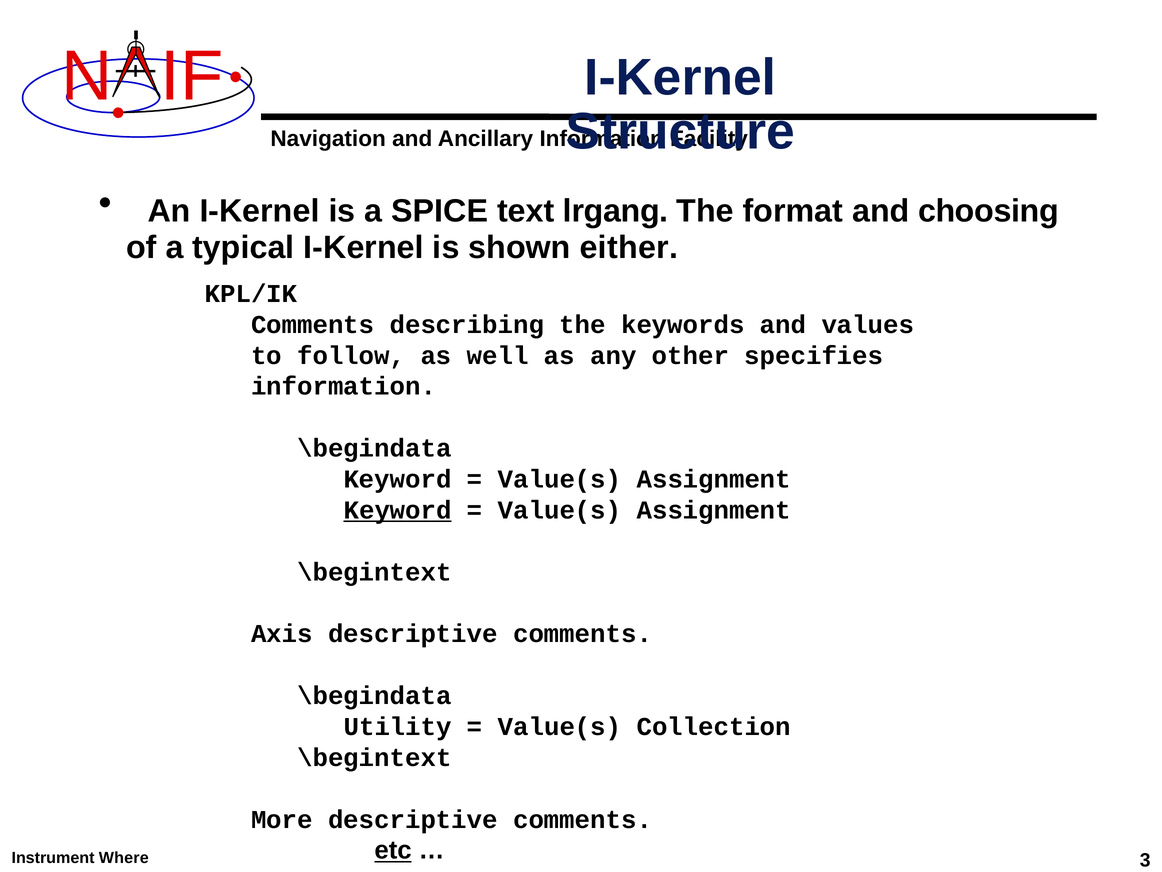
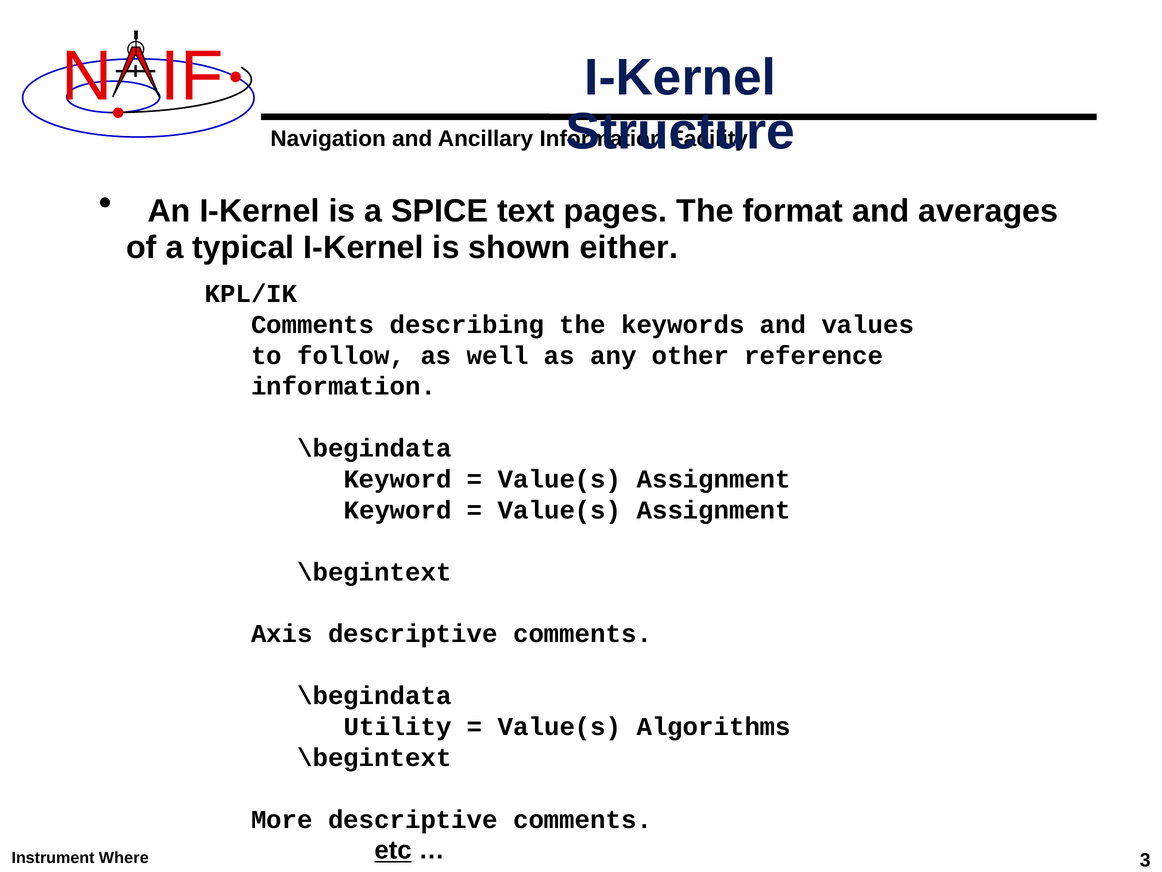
lrgang: lrgang -> pages
choosing: choosing -> averages
specifies: specifies -> reference
Keyword at (398, 510) underline: present -> none
Collection: Collection -> Algorithms
